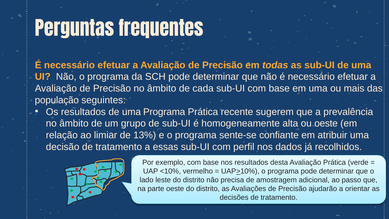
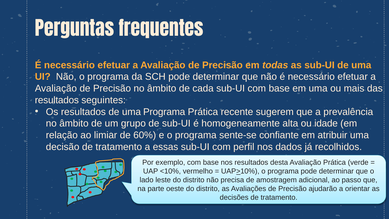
população at (57, 100): população -> resultados
ou oeste: oeste -> idade
13%: 13% -> 60%
